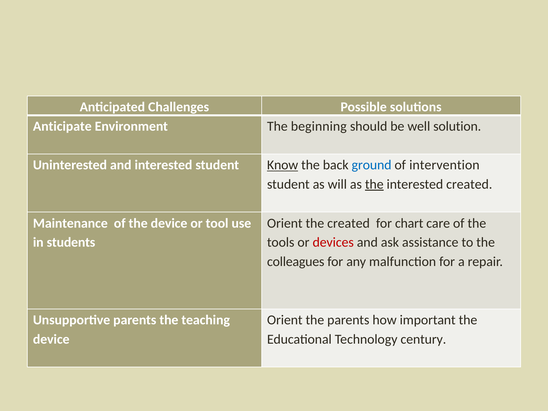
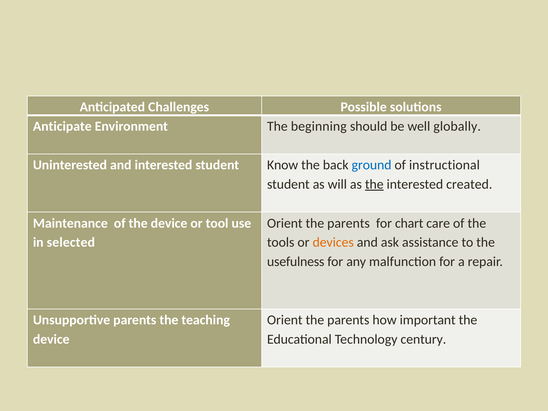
solution: solution -> globally
Know underline: present -> none
intervention: intervention -> instructional
created at (349, 223): created -> parents
students: students -> selected
devices colour: red -> orange
colleagues: colleagues -> usefulness
